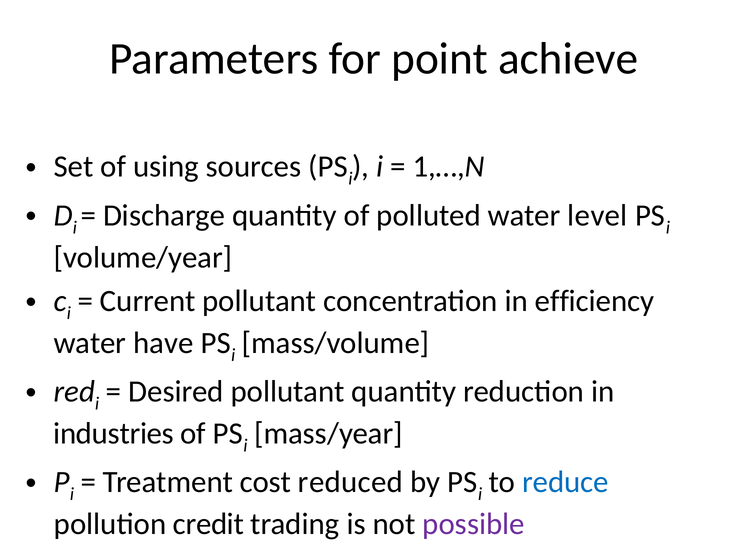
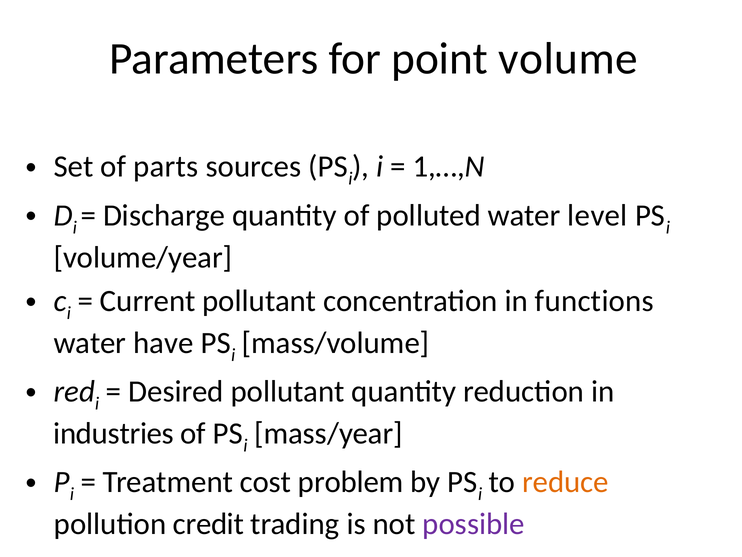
achieve: achieve -> volume
using: using -> parts
efficiency: efficiency -> functions
reduced: reduced -> problem
reduce colour: blue -> orange
